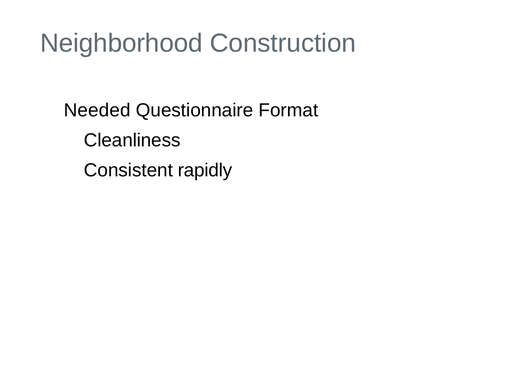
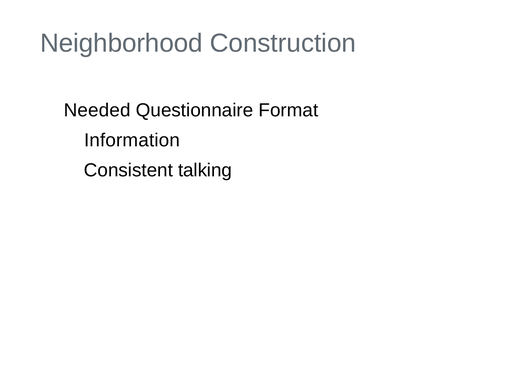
Cleanliness: Cleanliness -> Information
rapidly: rapidly -> talking
